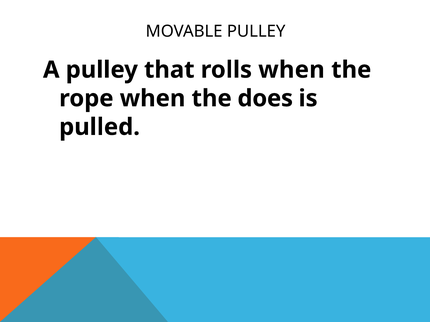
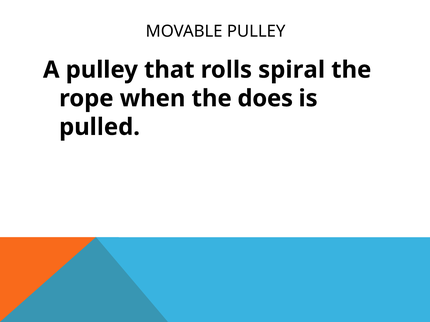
rolls when: when -> spiral
